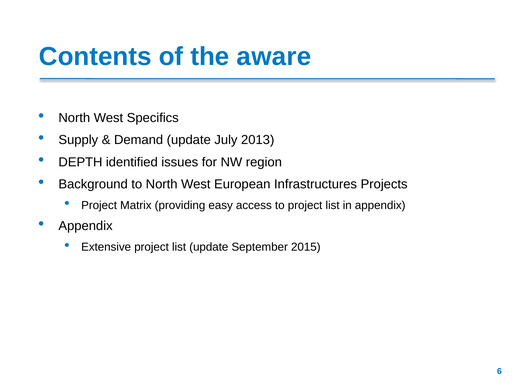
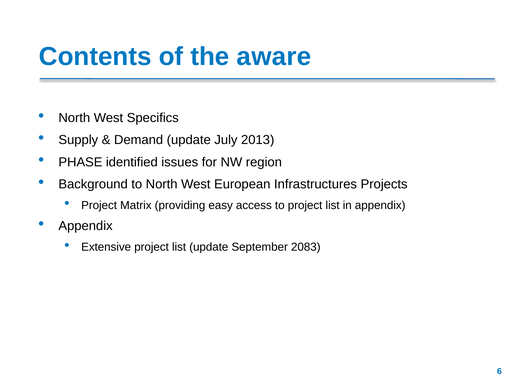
DEPTH: DEPTH -> PHASE
2015: 2015 -> 2083
